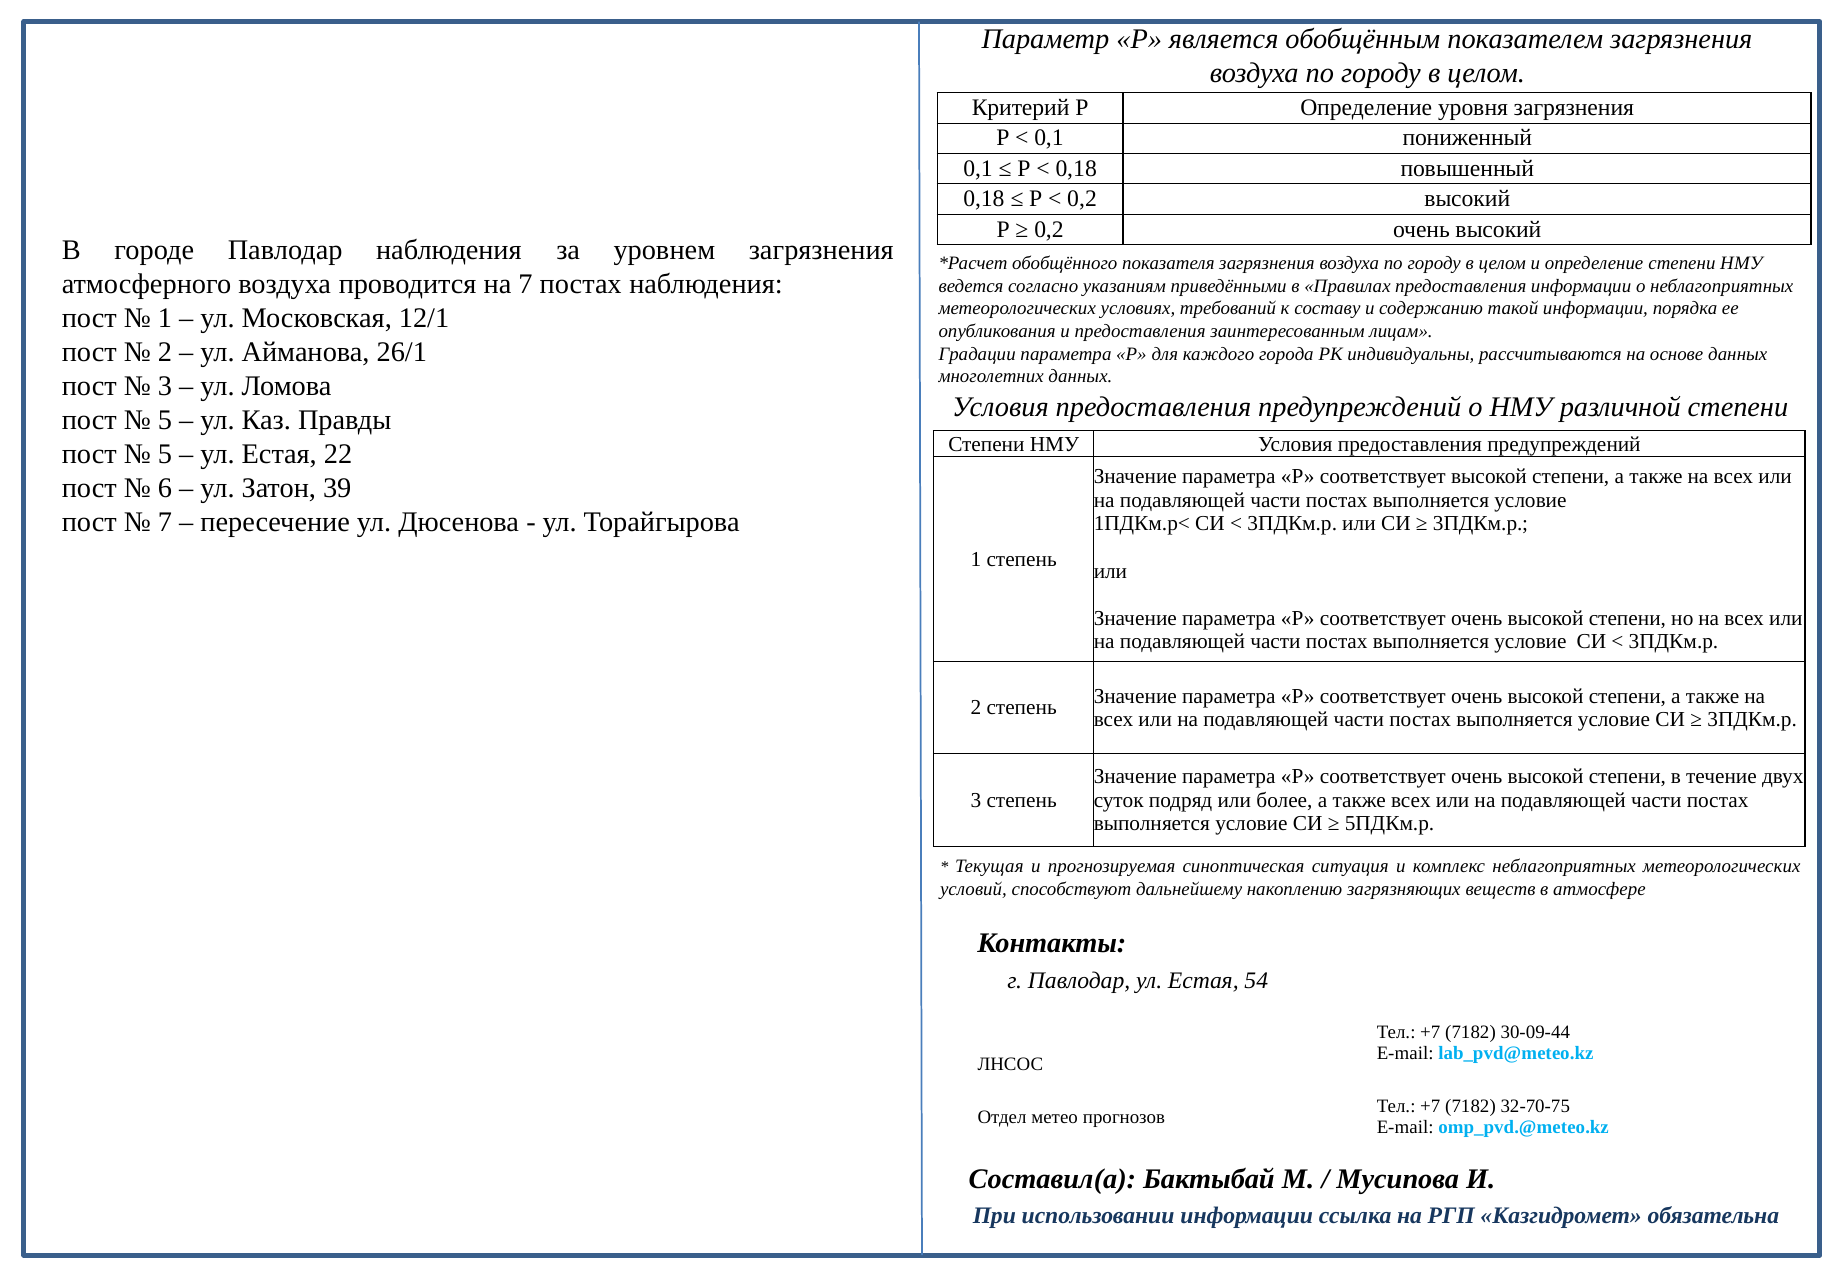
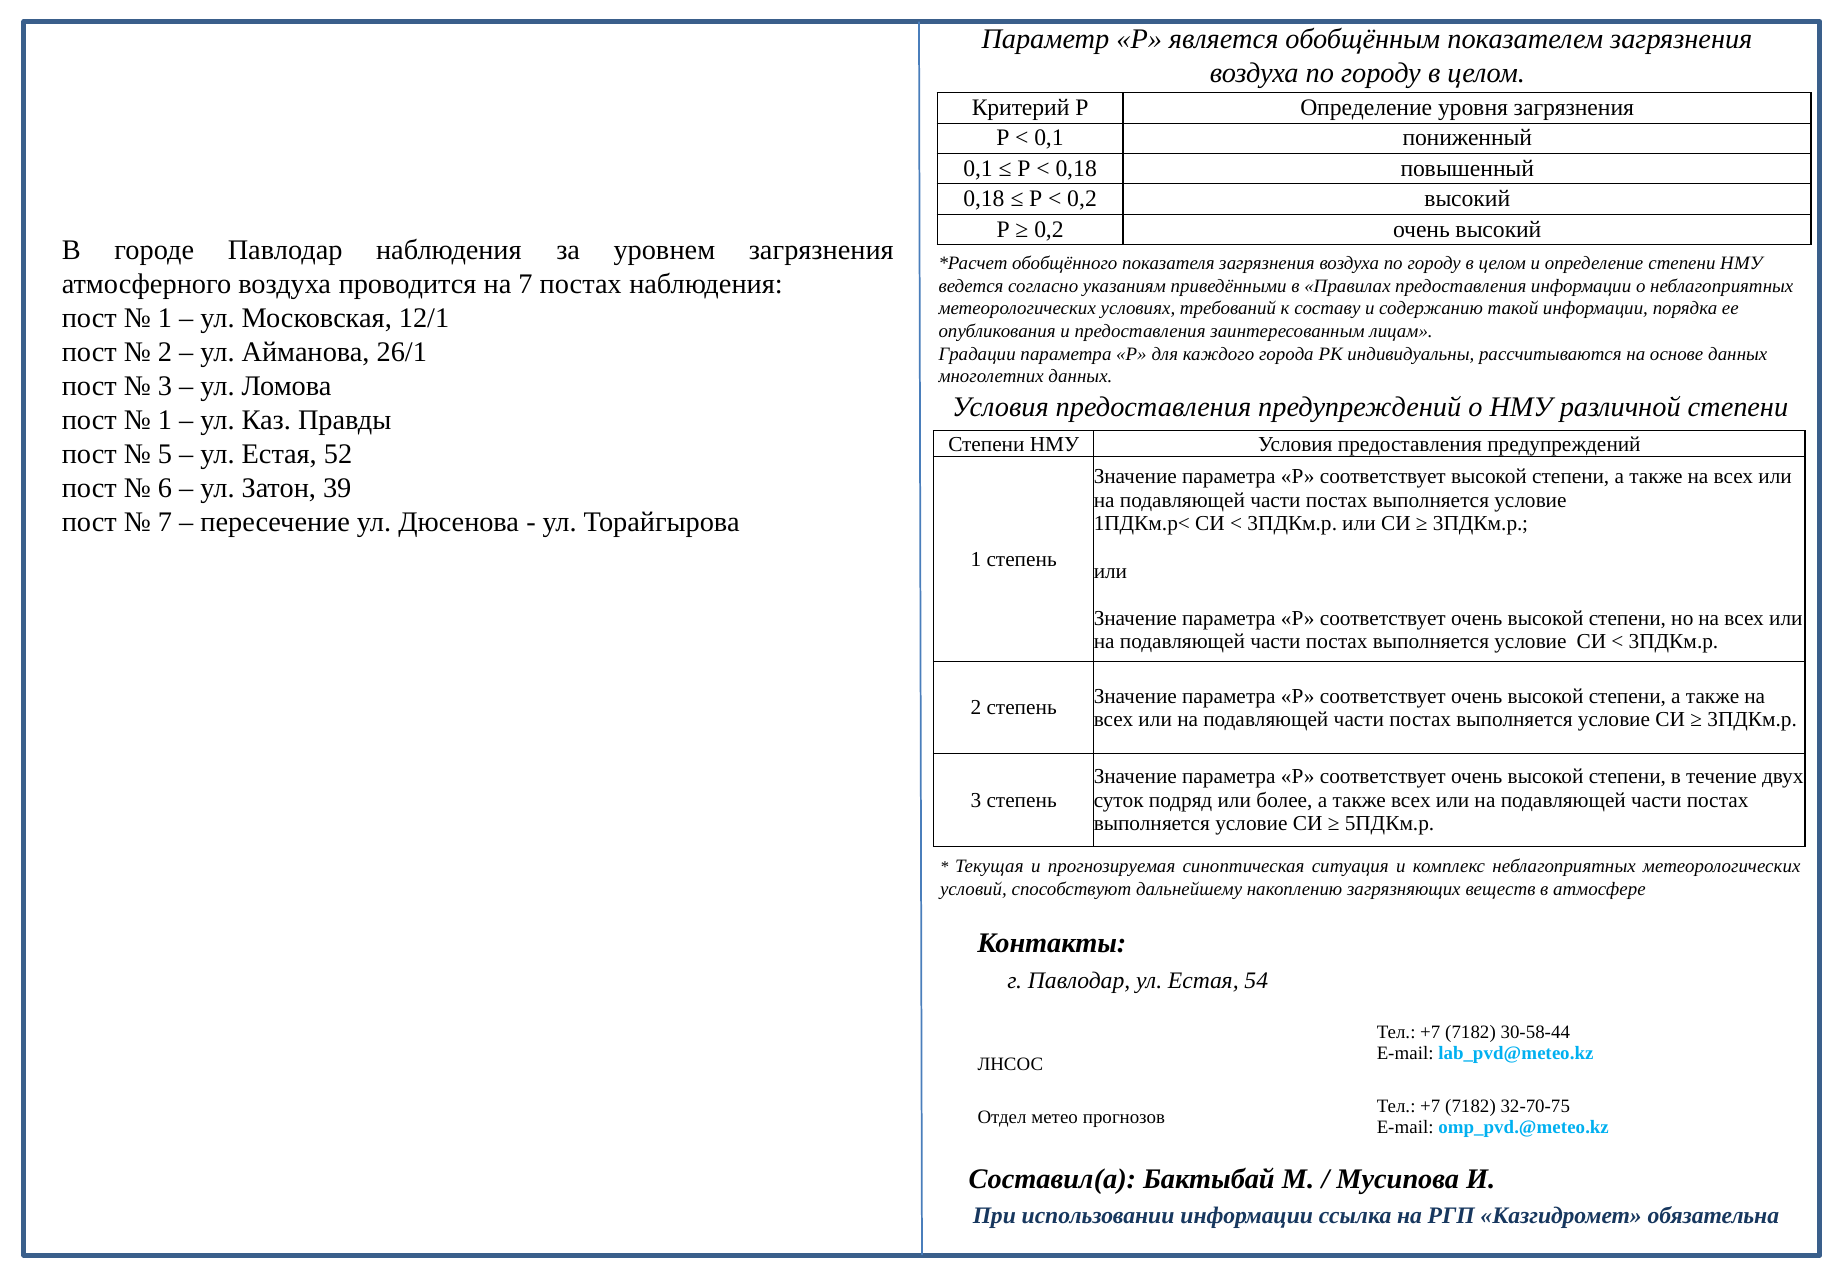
5 at (165, 420): 5 -> 1
22: 22 -> 52
30-09-44: 30-09-44 -> 30-58-44
